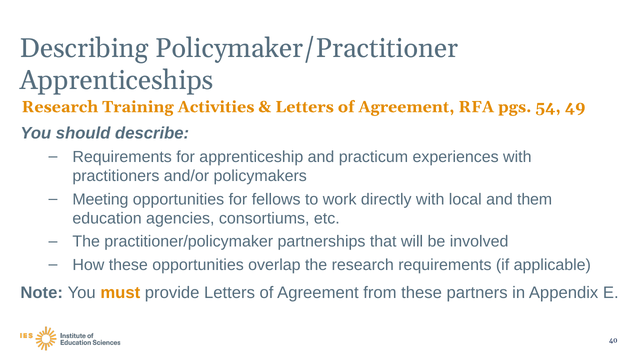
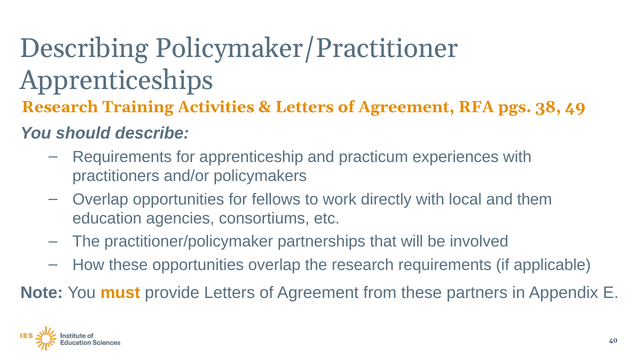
54: 54 -> 38
Meeting at (100, 199): Meeting -> Overlap
